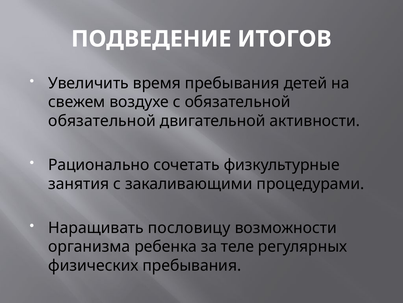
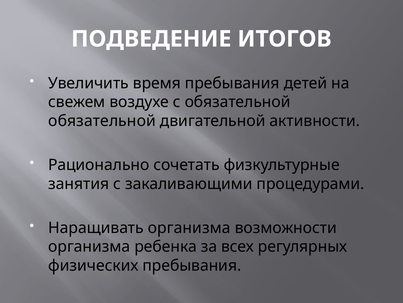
Наращивать пословицу: пословицу -> организма
теле: теле -> всех
